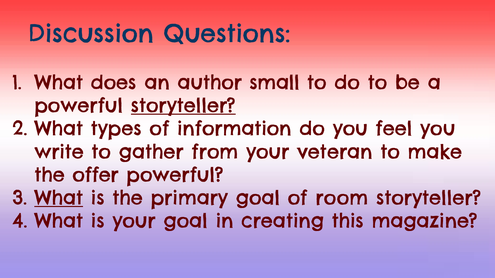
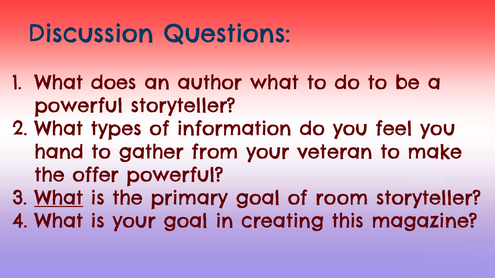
author small: small -> what
storyteller at (183, 106) underline: present -> none
write: write -> hand
